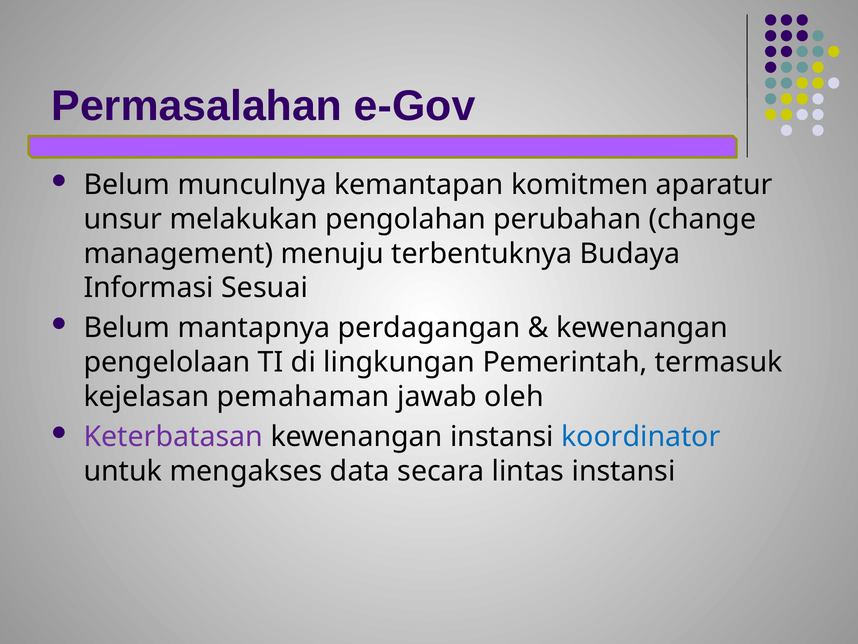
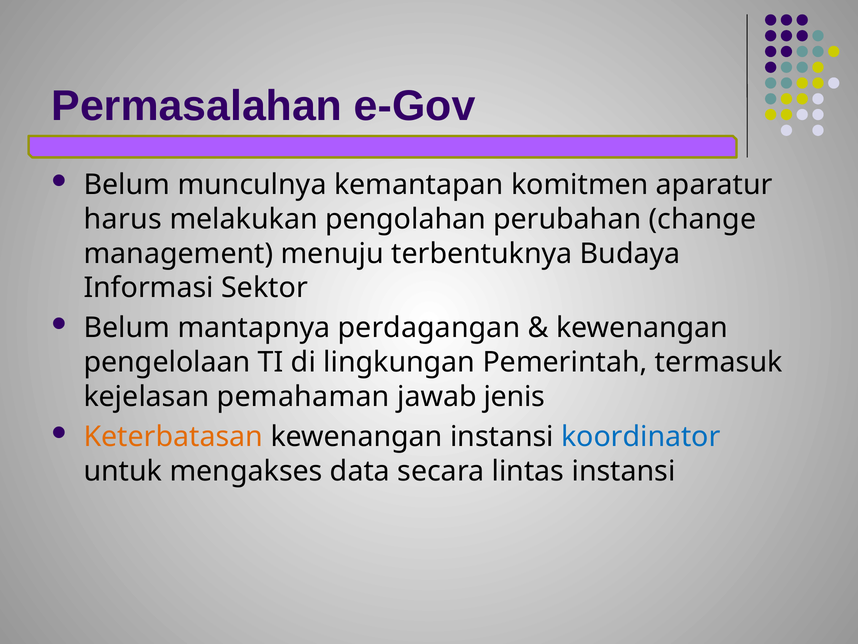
unsur: unsur -> harus
Sesuai: Sesuai -> Sektor
oleh: oleh -> jenis
Keterbatasan colour: purple -> orange
